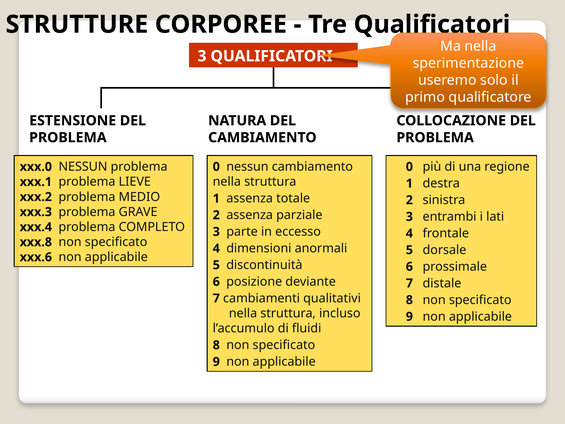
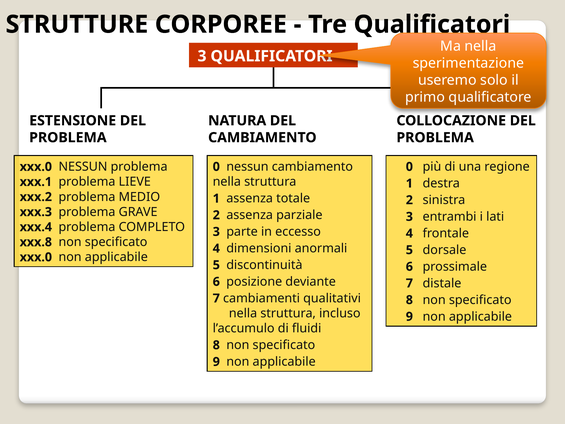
xxx.6 at (36, 257): xxx.6 -> xxx.0
